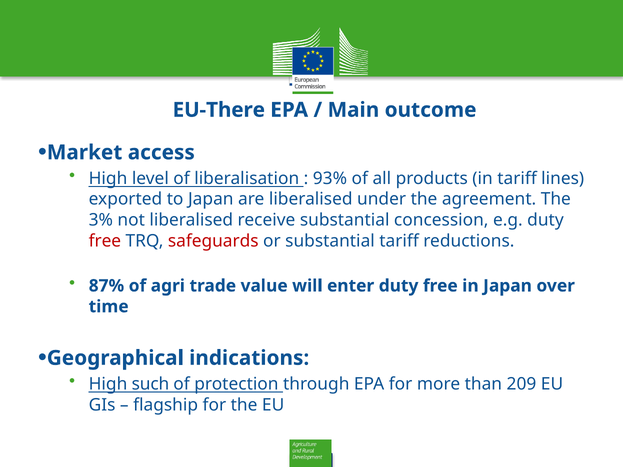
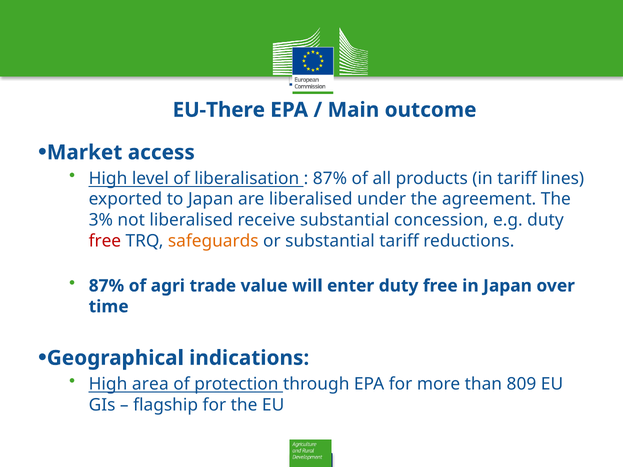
93% at (330, 179): 93% -> 87%
safeguards colour: red -> orange
such: such -> area
209: 209 -> 809
